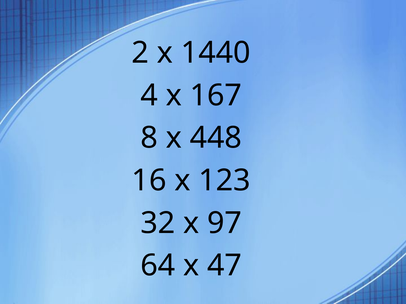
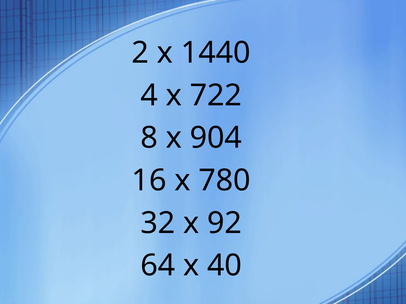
167: 167 -> 722
448: 448 -> 904
123: 123 -> 780
97: 97 -> 92
47: 47 -> 40
